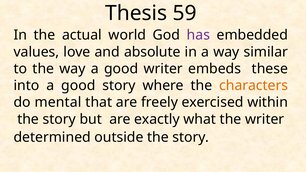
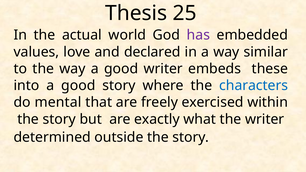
59: 59 -> 25
absolute: absolute -> declared
characters colour: orange -> blue
